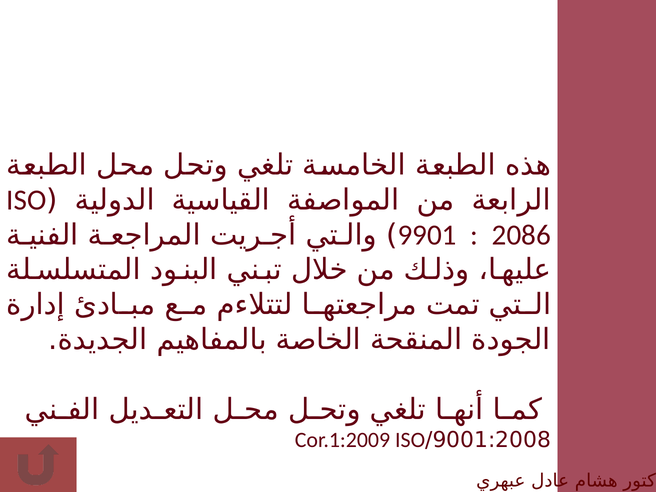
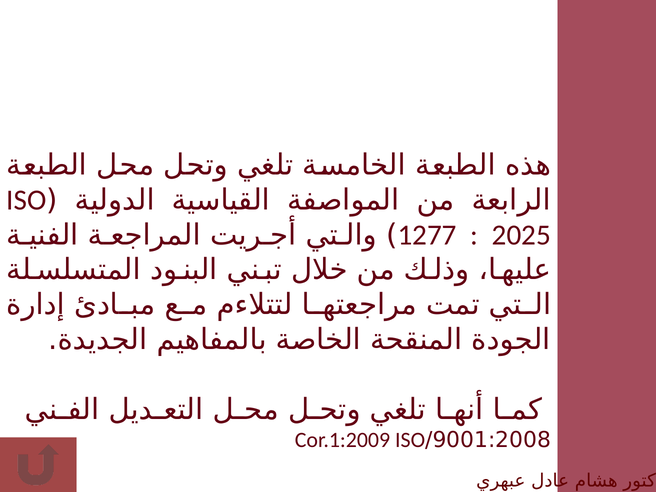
9901: 9901 -> 1277
2086: 2086 -> 2025
